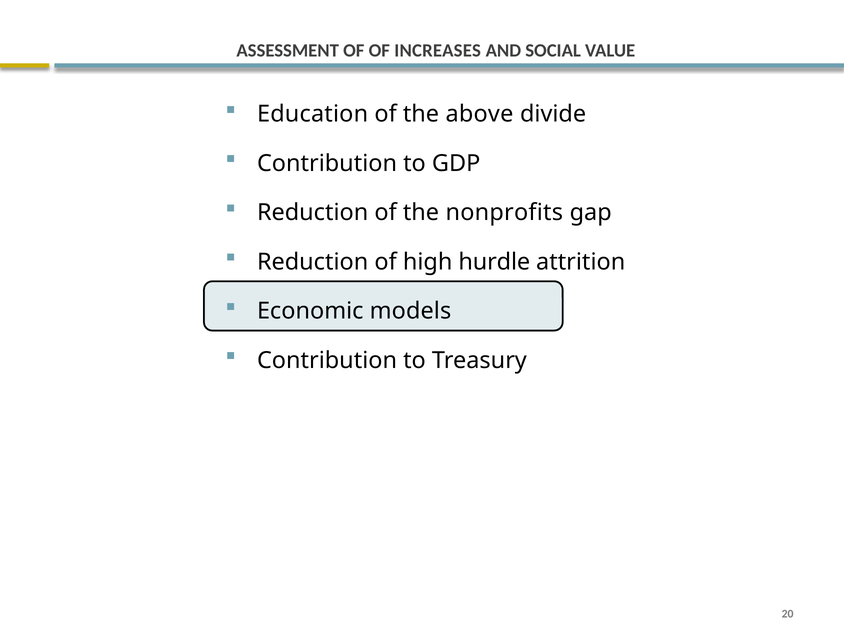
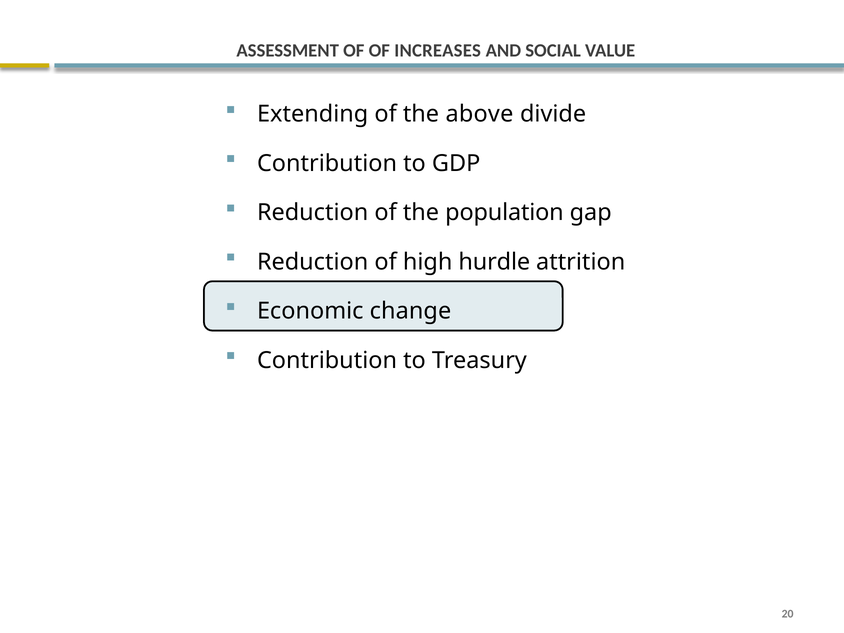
Education: Education -> Extending
nonprofits: nonprofits -> population
models: models -> change
